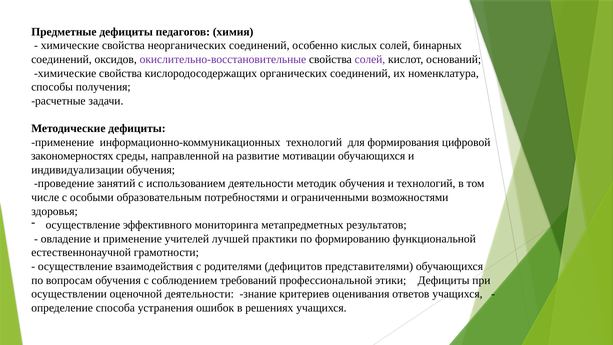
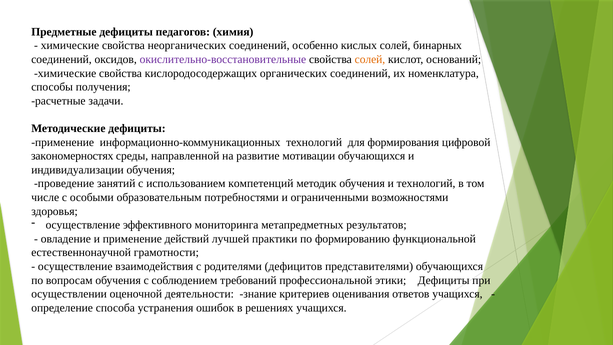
солей at (370, 59) colour: purple -> orange
использованием деятельности: деятельности -> компетенций
учителей: учителей -> действий
